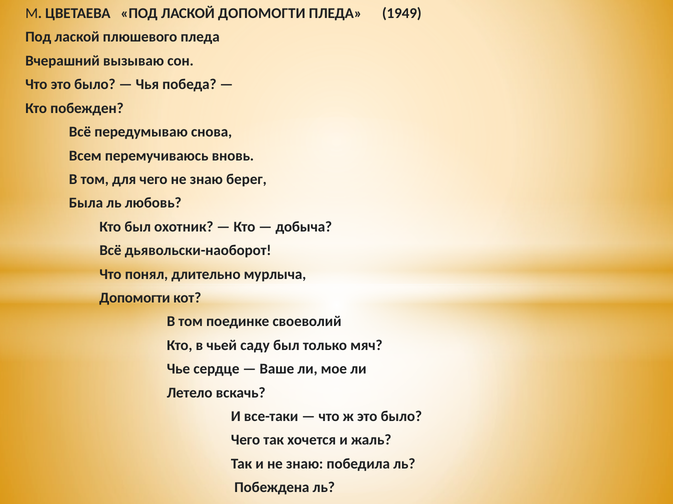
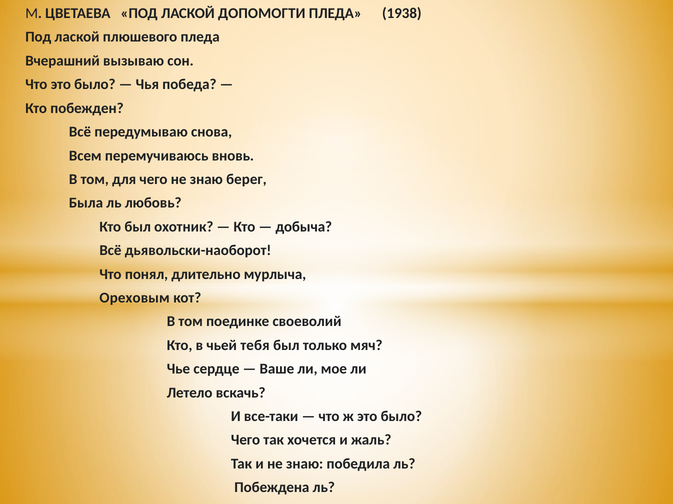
1949: 1949 -> 1938
Допомогти at (135, 298): Допомогти -> Ореховым
саду: саду -> тебя
